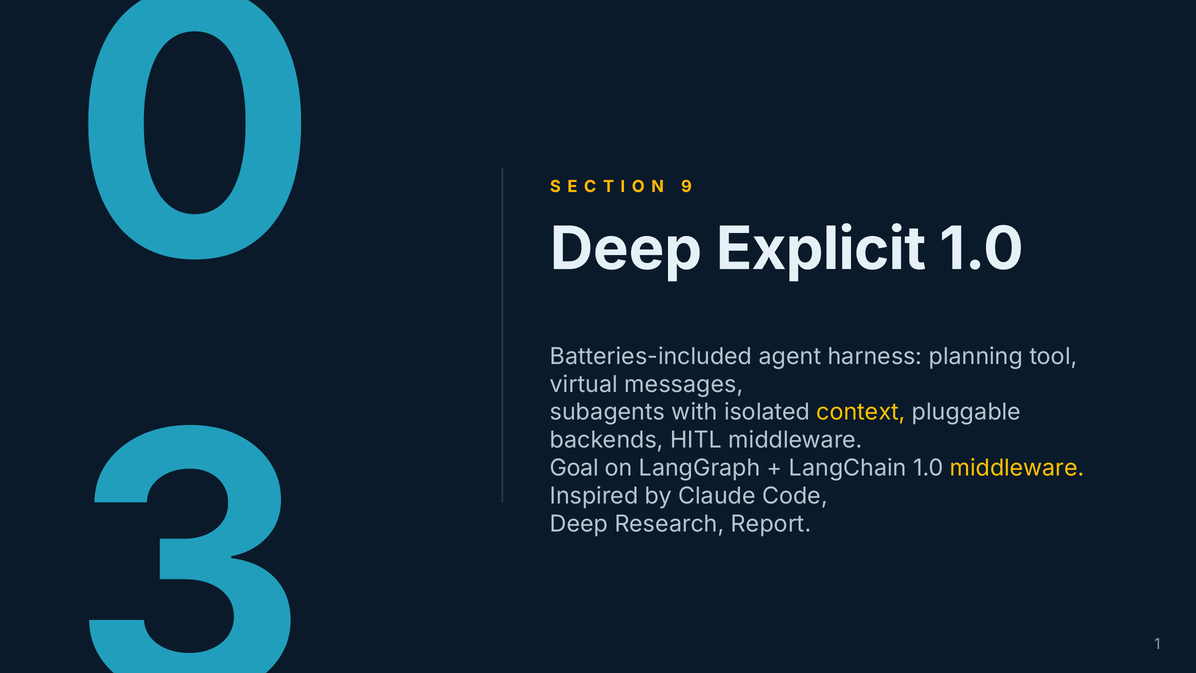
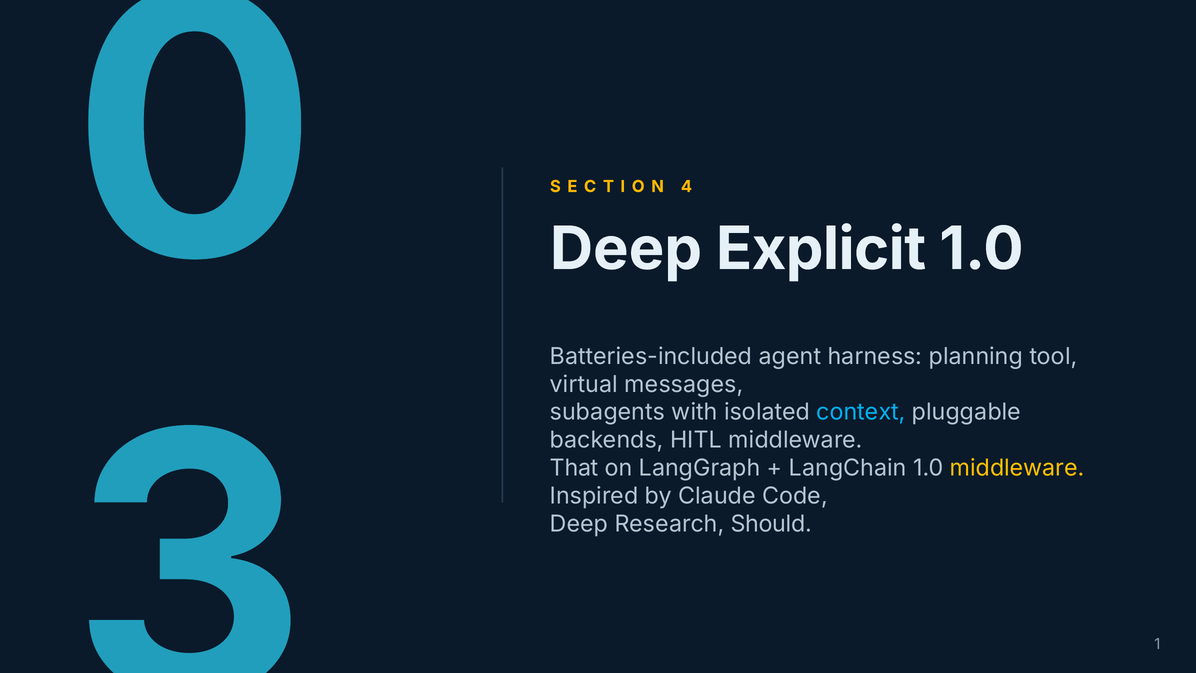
9: 9 -> 4
context colour: yellow -> light blue
Goal: Goal -> That
Report: Report -> Should
